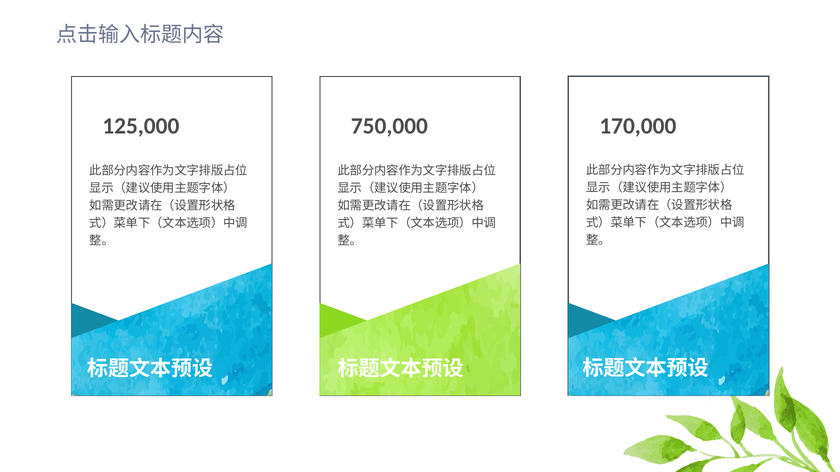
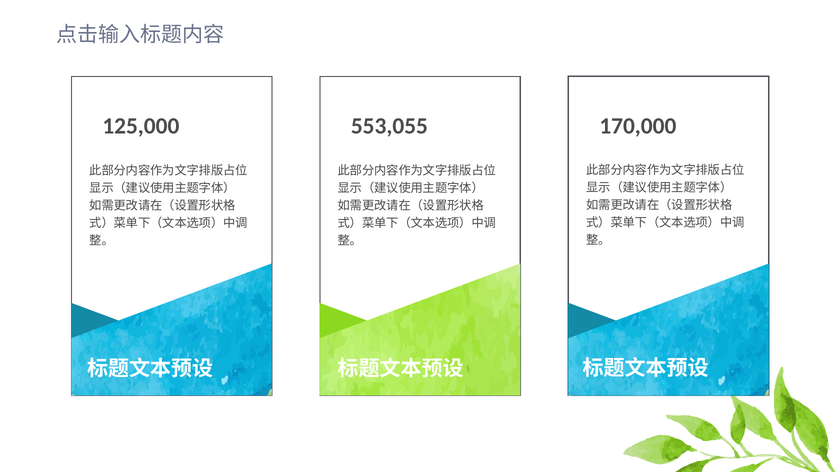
750,000: 750,000 -> 553,055
